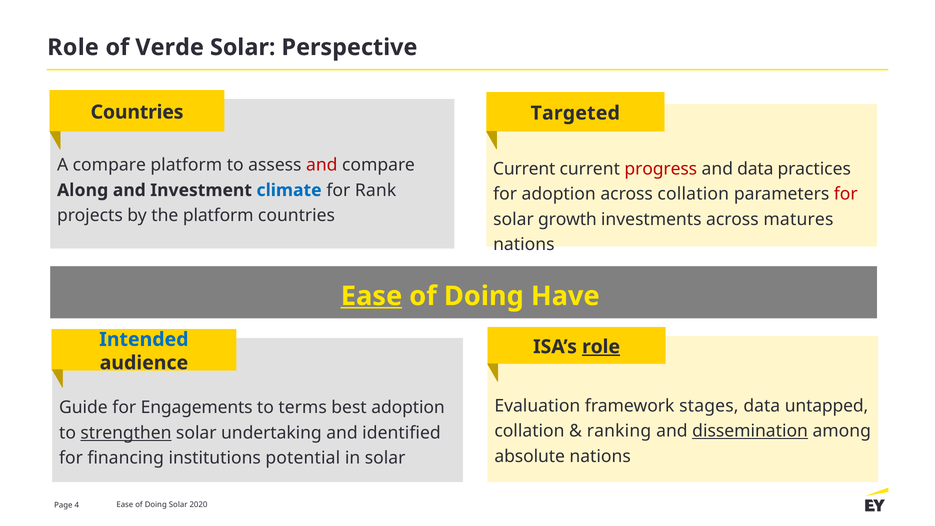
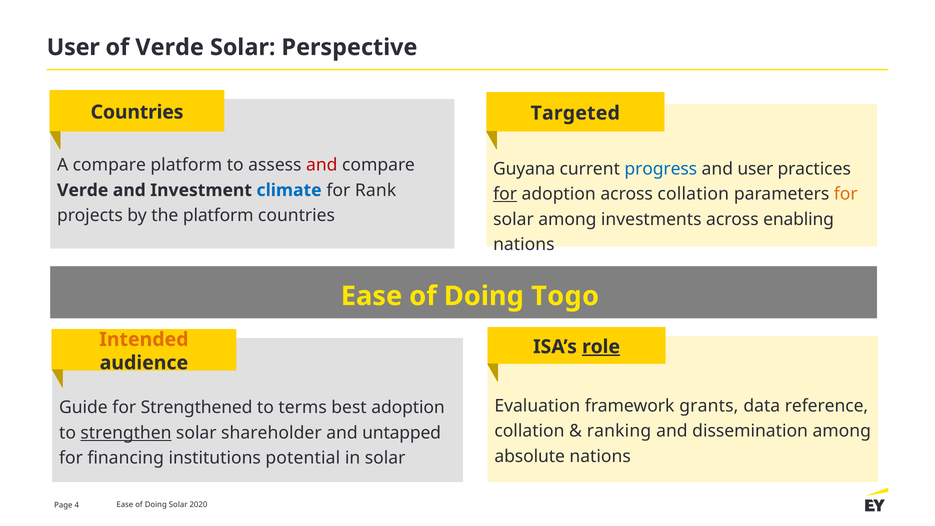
Role at (73, 47): Role -> User
Current at (524, 169): Current -> Guyana
progress colour: red -> blue
and data: data -> user
Along at (83, 190): Along -> Verde
for at (505, 194) underline: none -> present
for at (846, 194) colour: red -> orange
solar growth: growth -> among
matures: matures -> enabling
Ease at (371, 296) underline: present -> none
Have: Have -> Togo
Intended colour: blue -> orange
stages: stages -> grants
untapped: untapped -> reference
Engagements: Engagements -> Strengthened
dissemination underline: present -> none
undertaking: undertaking -> shareholder
identified: identified -> untapped
